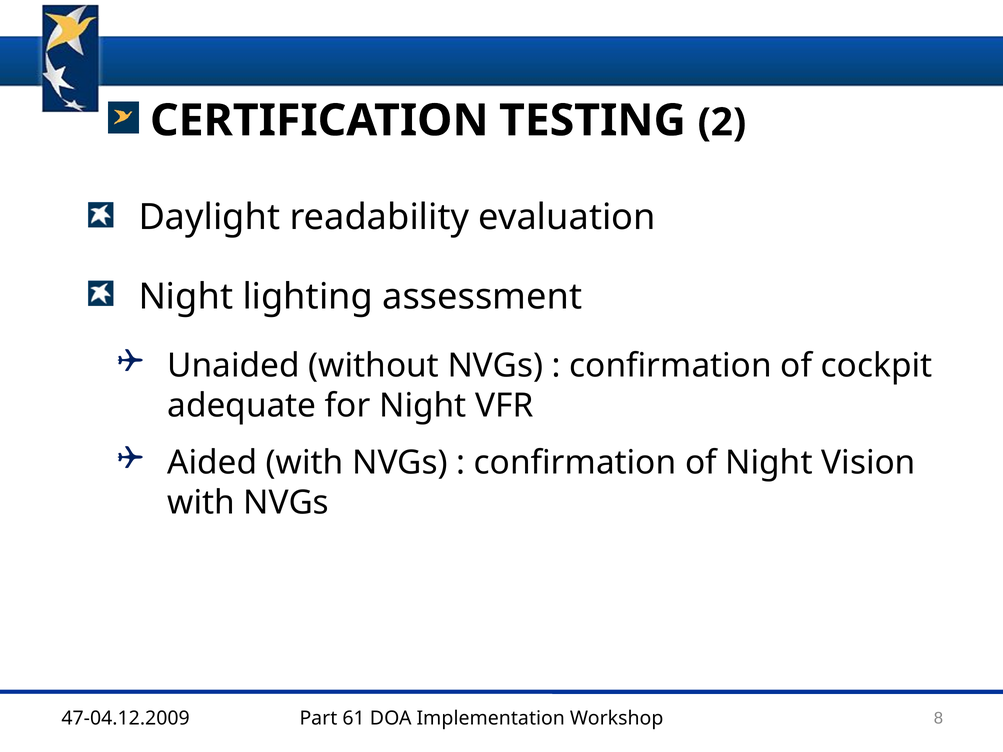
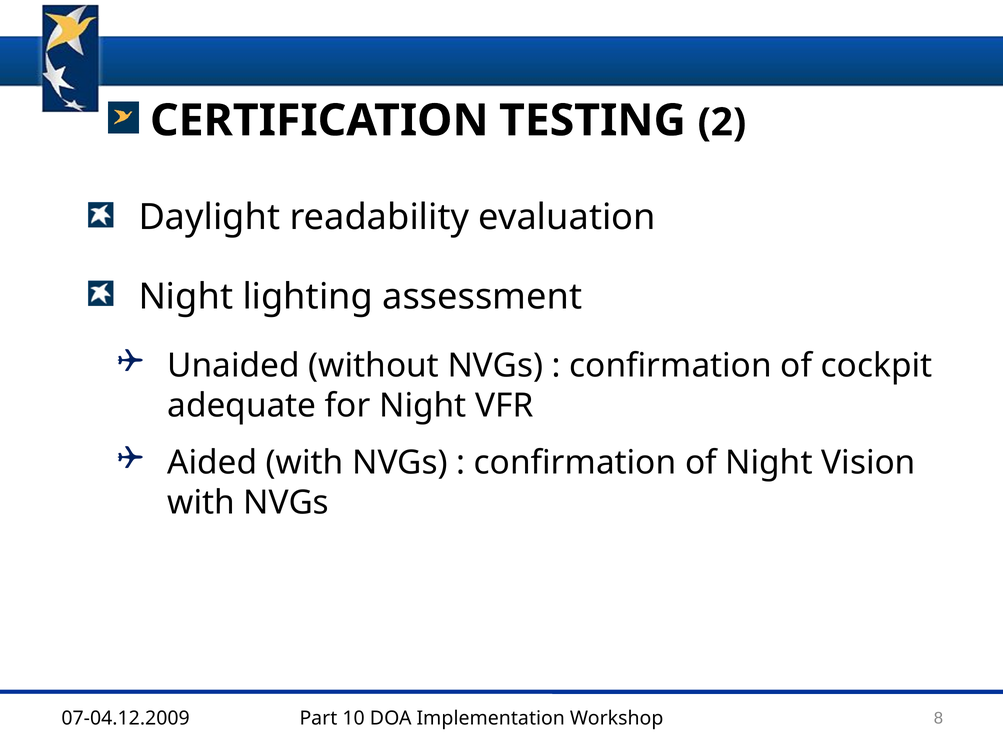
47-04.12.2009: 47-04.12.2009 -> 07-04.12.2009
61: 61 -> 10
